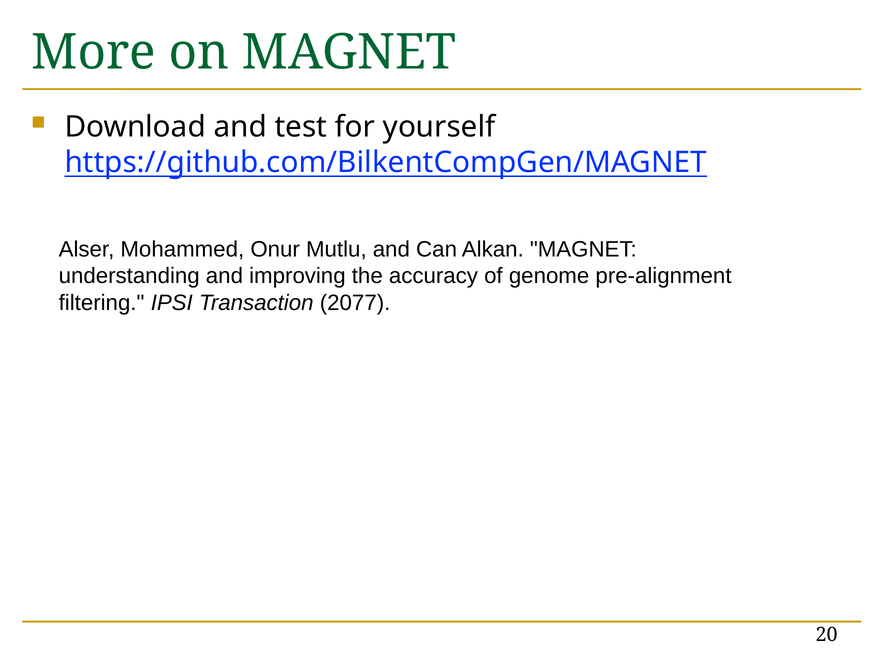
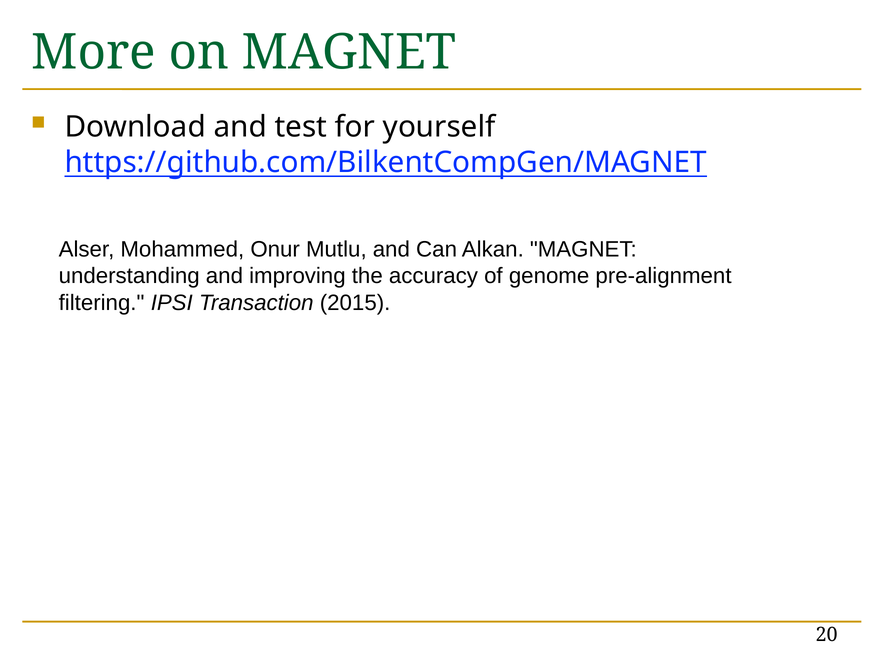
2077: 2077 -> 2015
